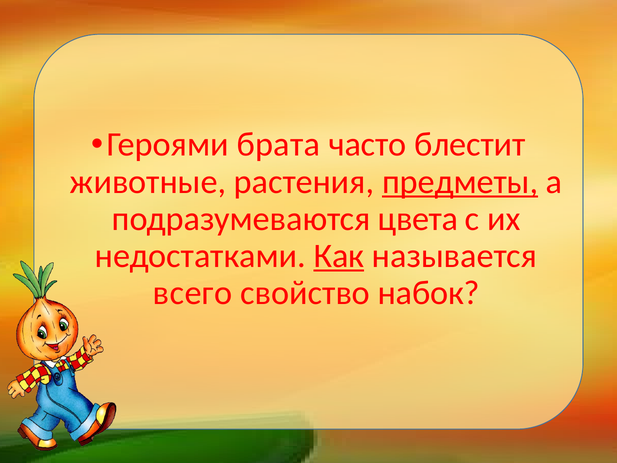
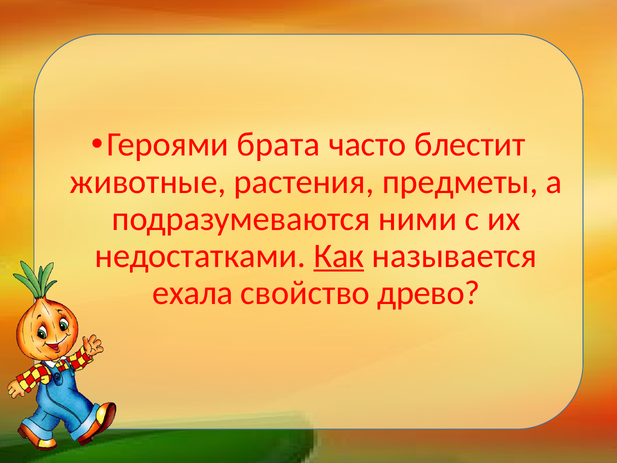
предметы underline: present -> none
цвета: цвета -> ними
всего: всего -> ехала
набок: набок -> древо
